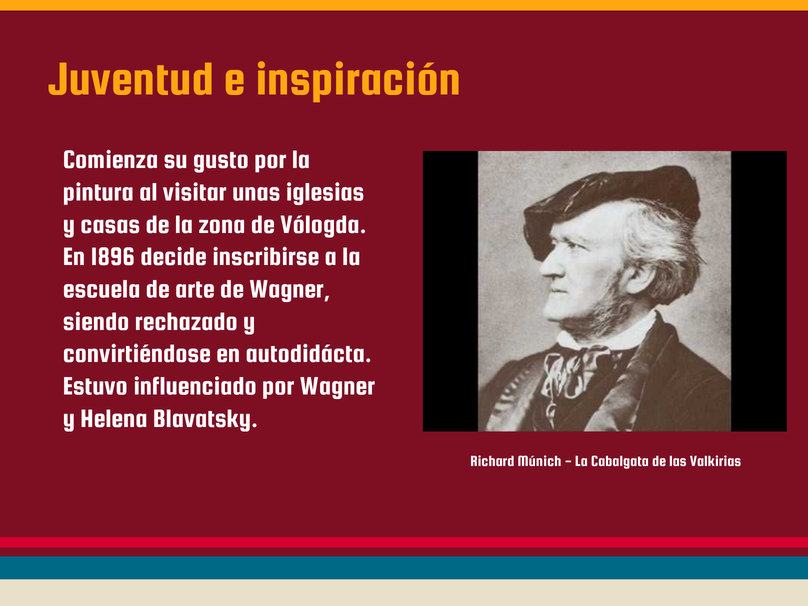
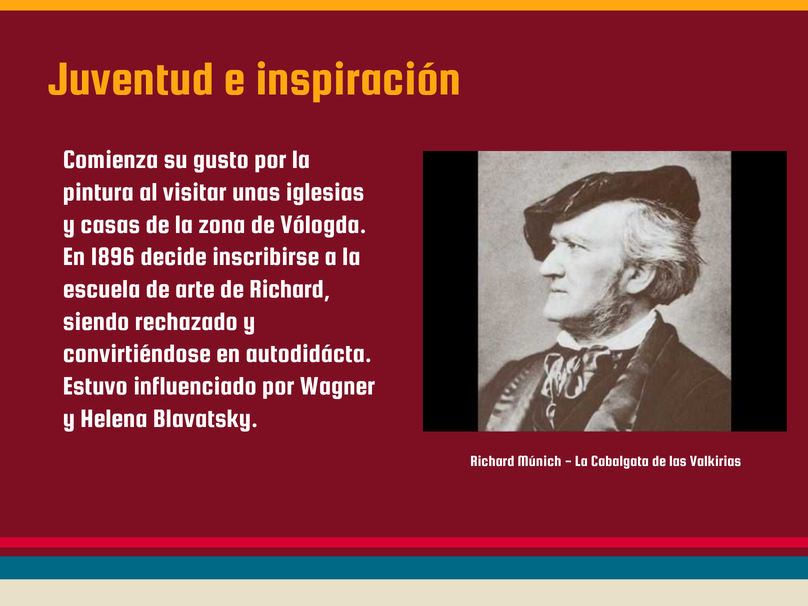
de Wagner: Wagner -> Richard
